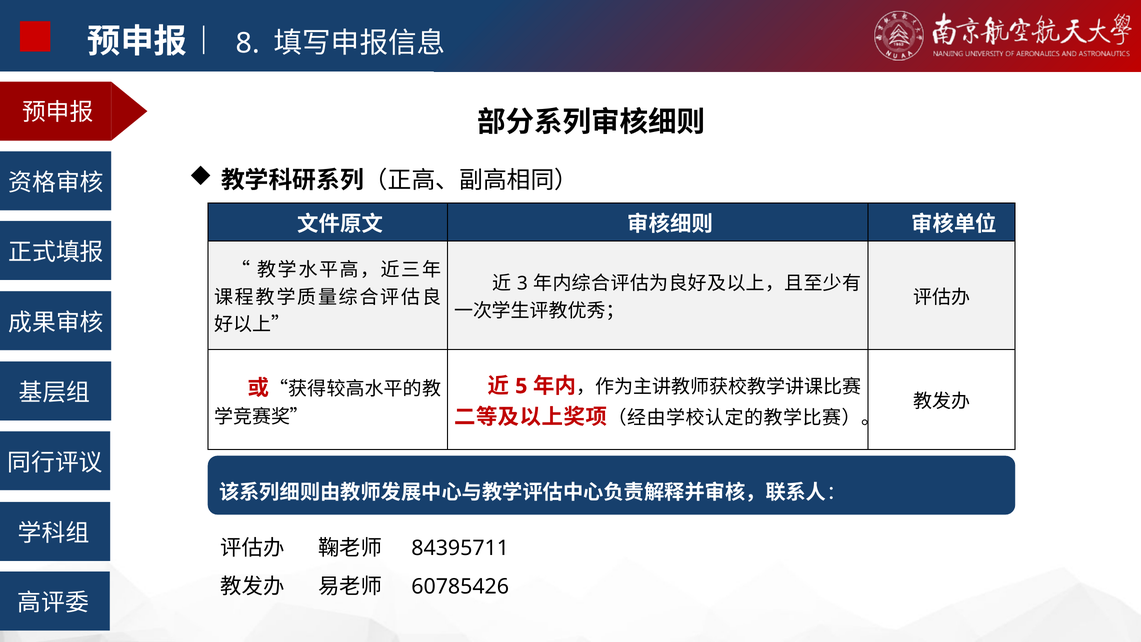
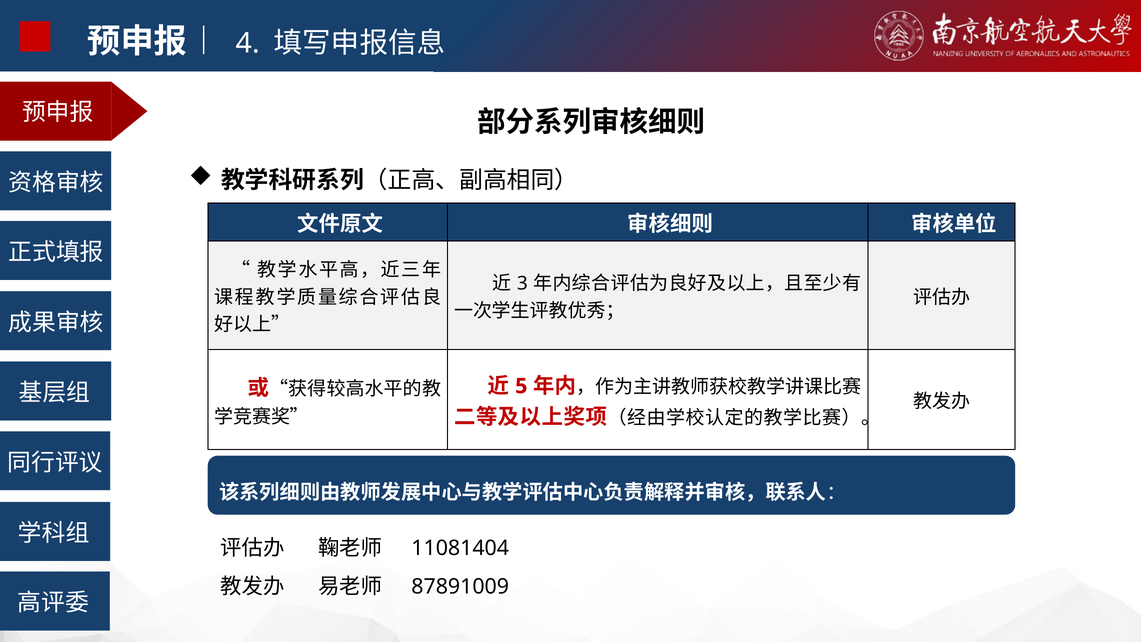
8: 8 -> 4
84395711: 84395711 -> 11081404
60785426: 60785426 -> 87891009
